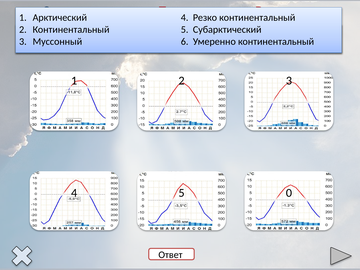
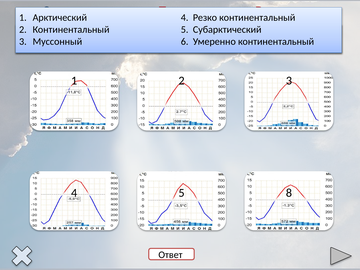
0: 0 -> 8
